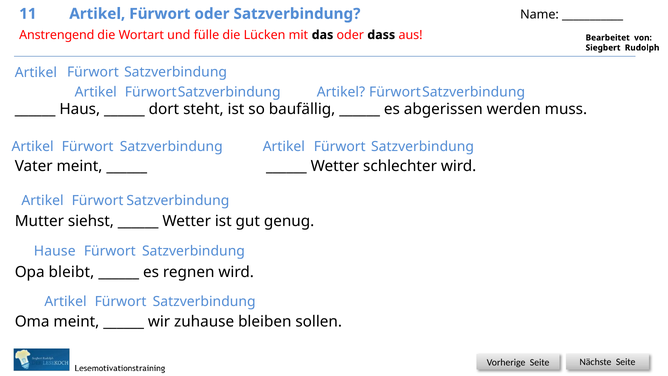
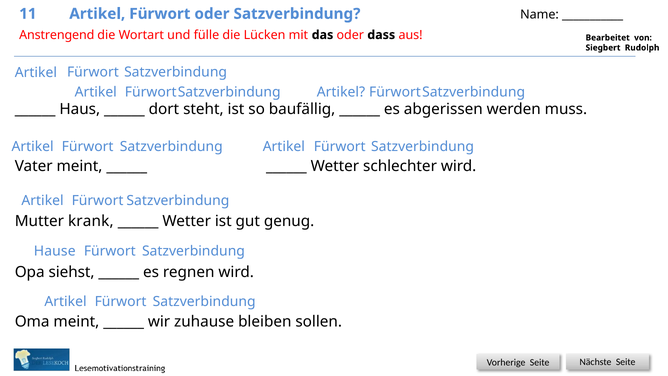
siehst: siehst -> krank
bleibt: bleibt -> siehst
